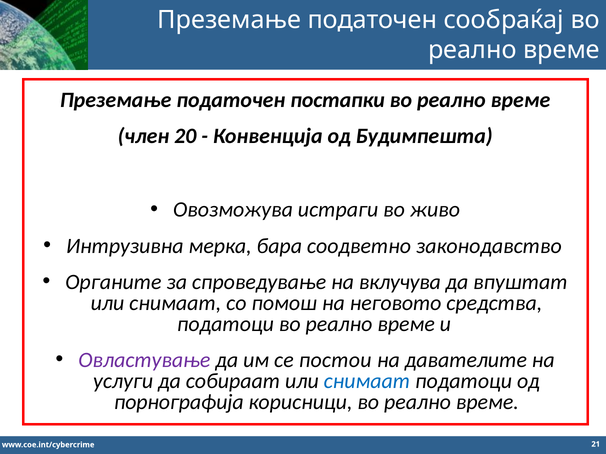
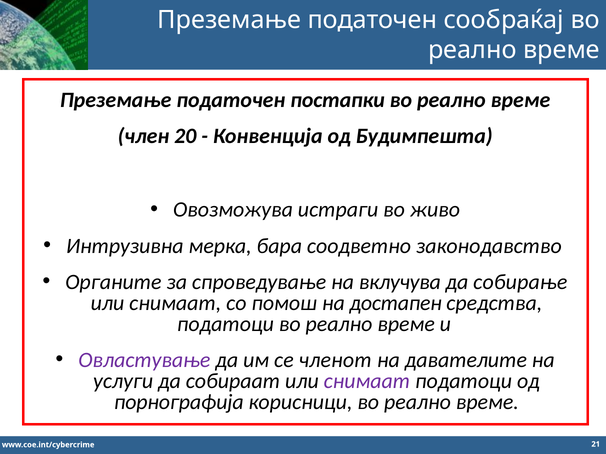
впуштат: впуштат -> собирање
неговото: неговото -> достапен
постои: постои -> членот
снимаат at (367, 381) colour: blue -> purple
